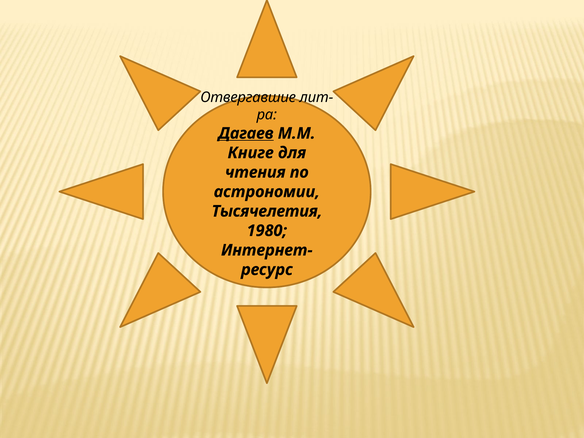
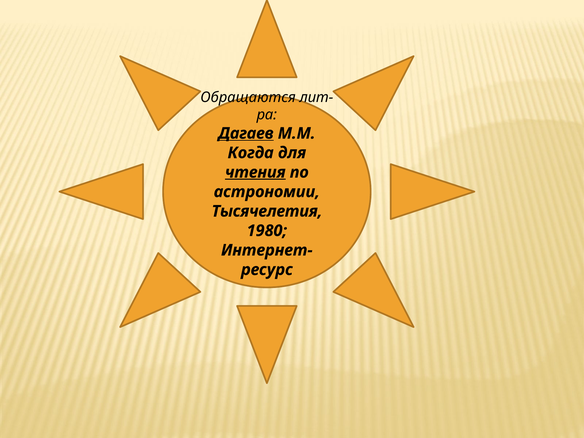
Отвергавшие: Отвергавшие -> Обращаются
Книге: Книге -> Когда
чтения underline: none -> present
